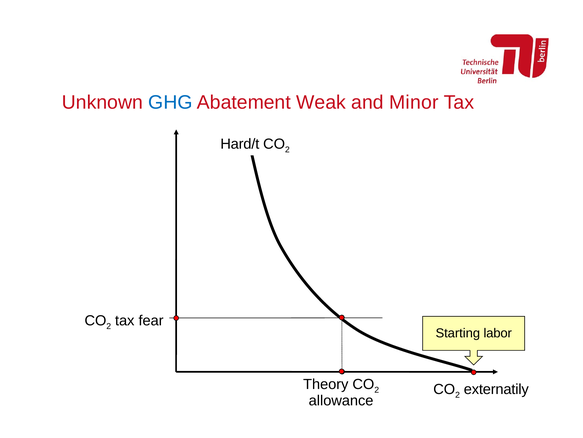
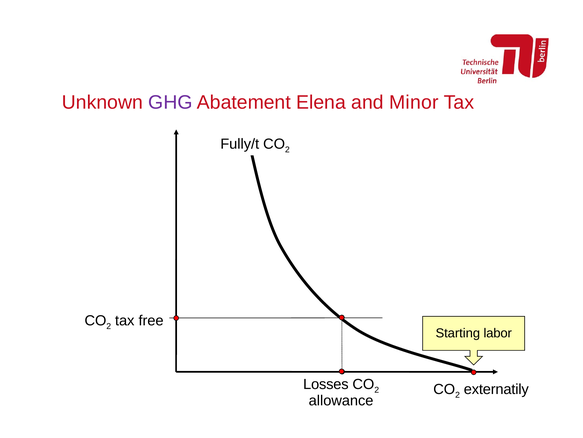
GHG colour: blue -> purple
Weak: Weak -> Elena
Hard/t: Hard/t -> Fully/t
fear: fear -> free
Theory: Theory -> Losses
